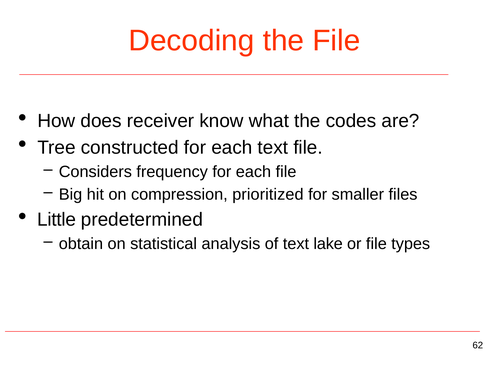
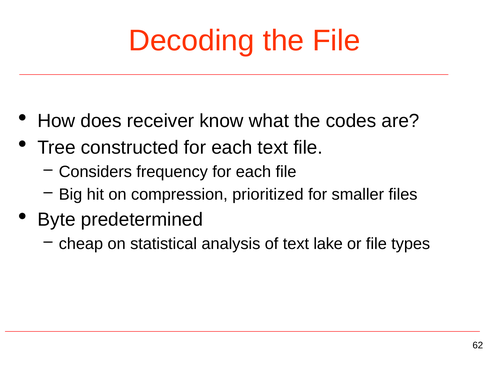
Little: Little -> Byte
obtain: obtain -> cheap
